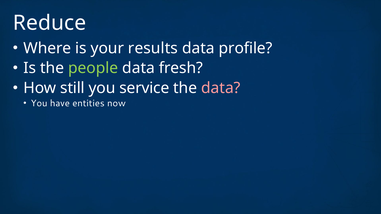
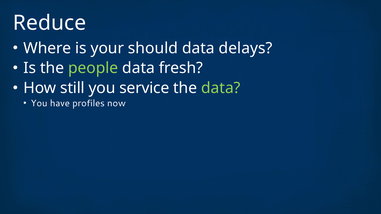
results: results -> should
profile: profile -> delays
data at (221, 88) colour: pink -> light green
entities: entities -> profiles
